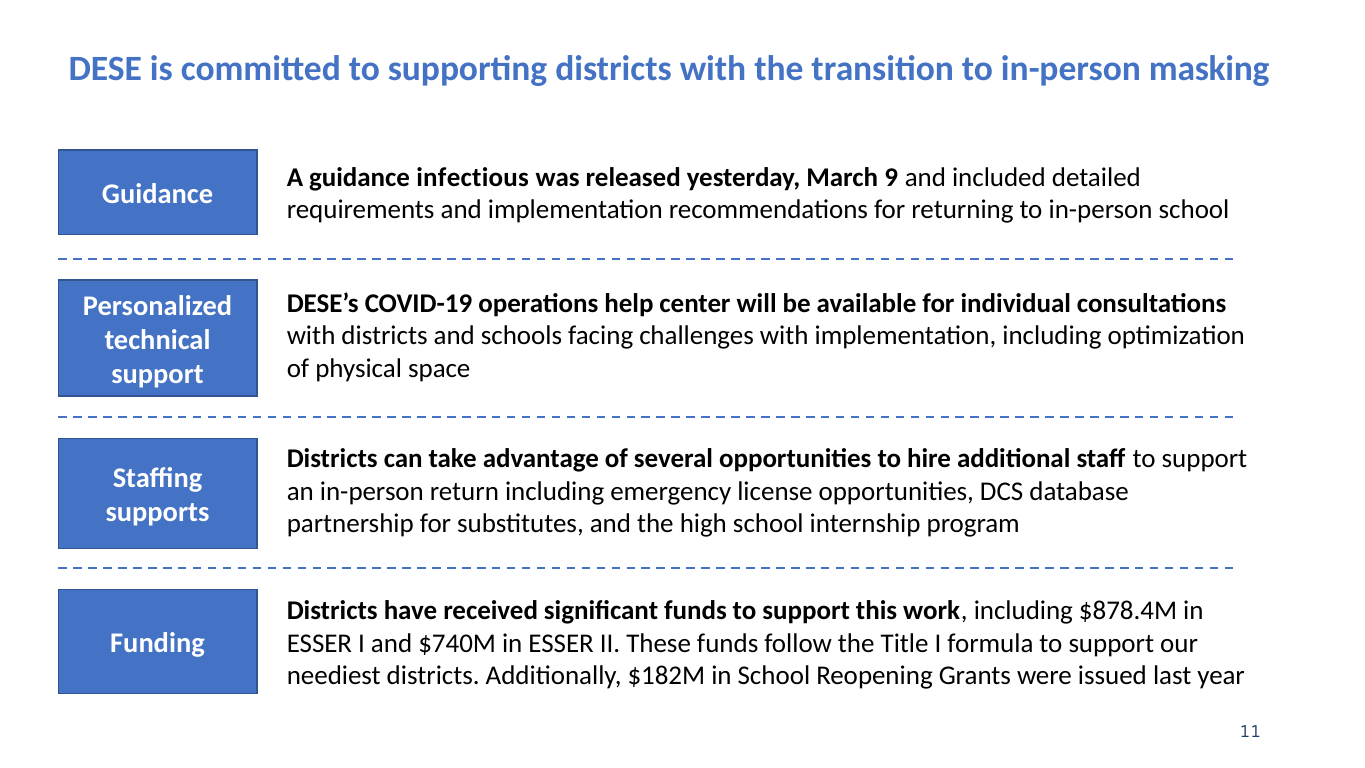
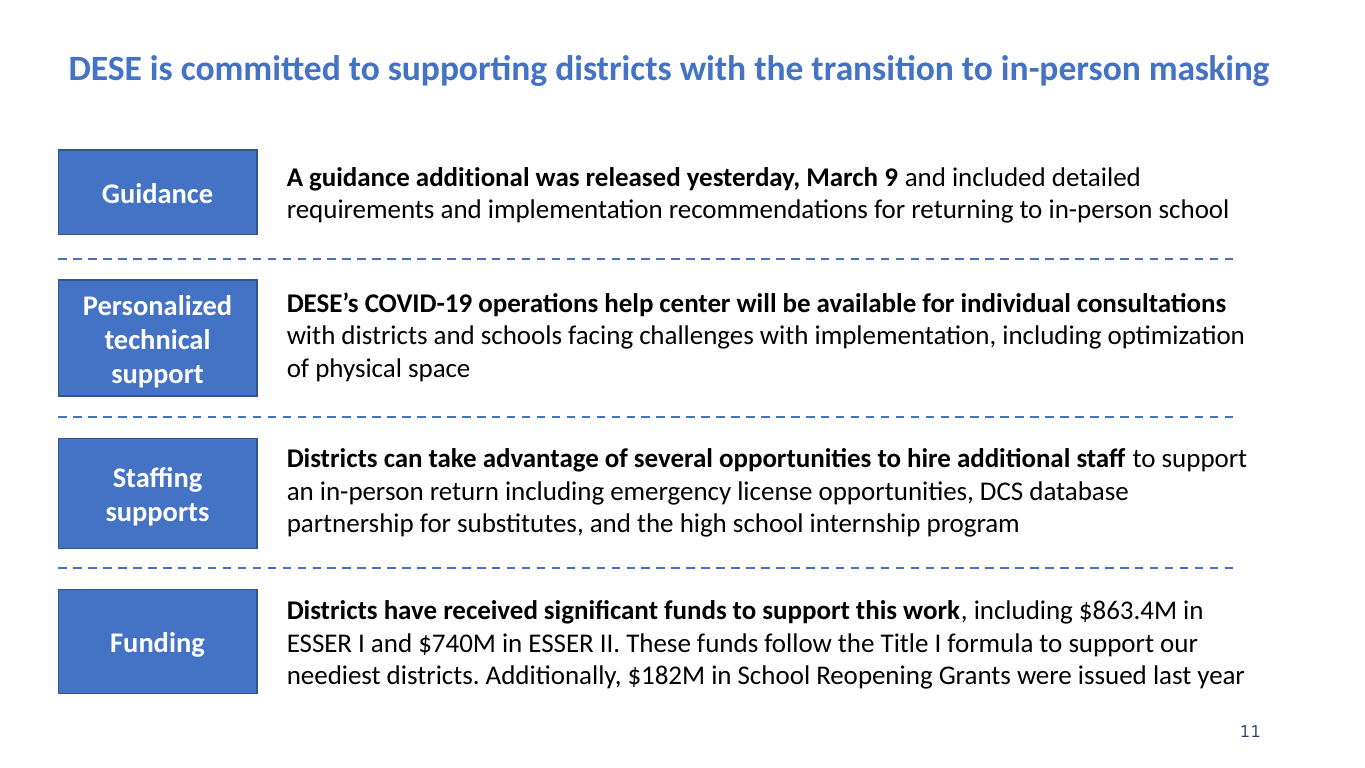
guidance infectious: infectious -> additional
$878.4M: $878.4M -> $863.4M
